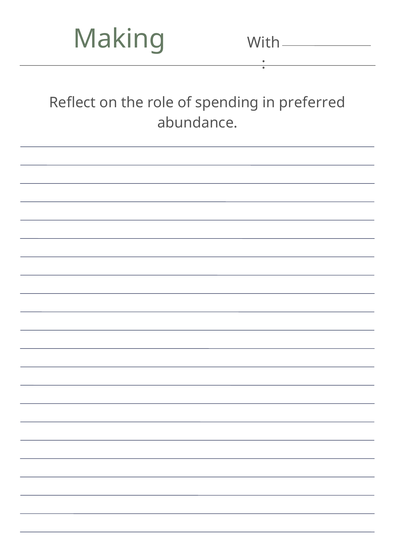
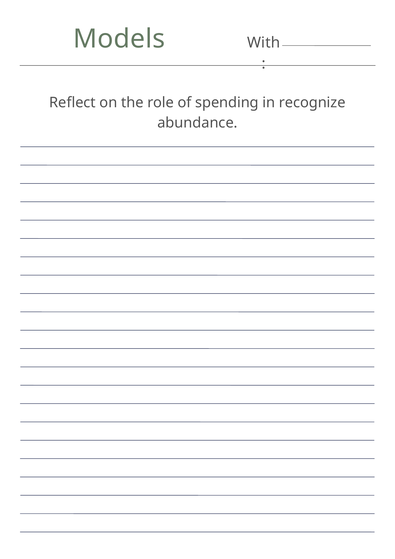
Making: Making -> Models
preferred: preferred -> recognize
